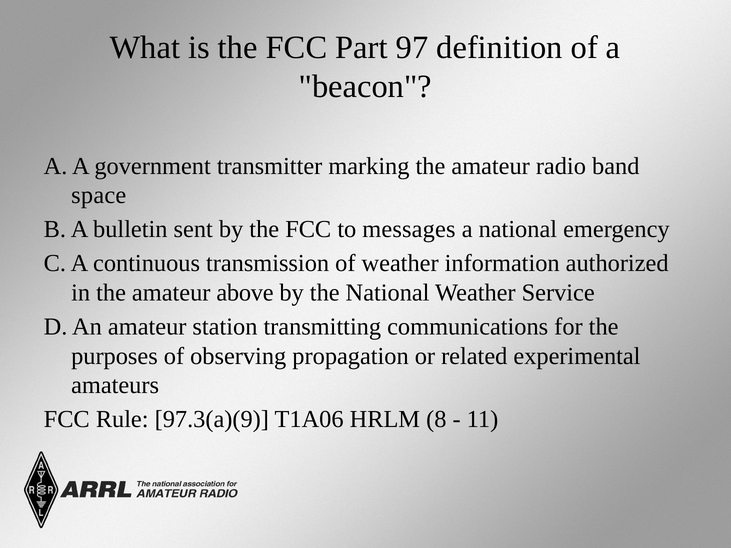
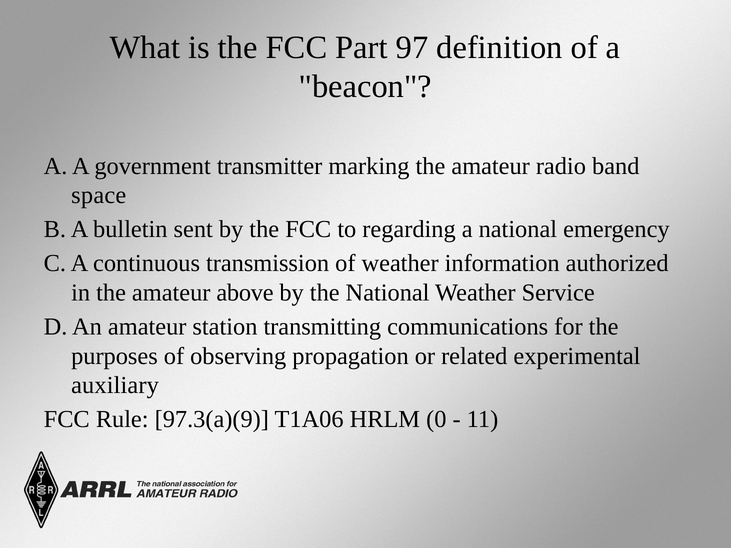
messages: messages -> regarding
amateurs: amateurs -> auxiliary
8: 8 -> 0
